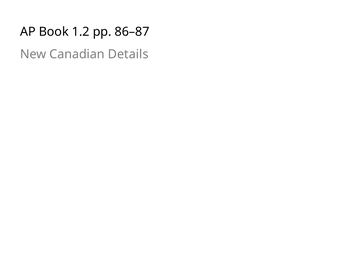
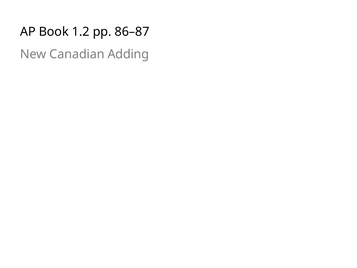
Details: Details -> Adding
